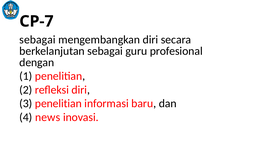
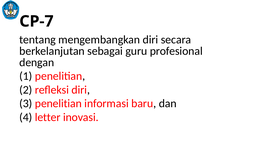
sebagai at (38, 40): sebagai -> tentang
news: news -> letter
